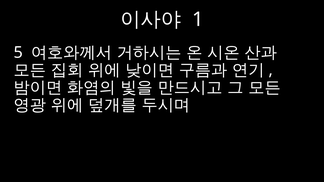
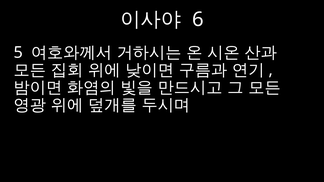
1: 1 -> 6
